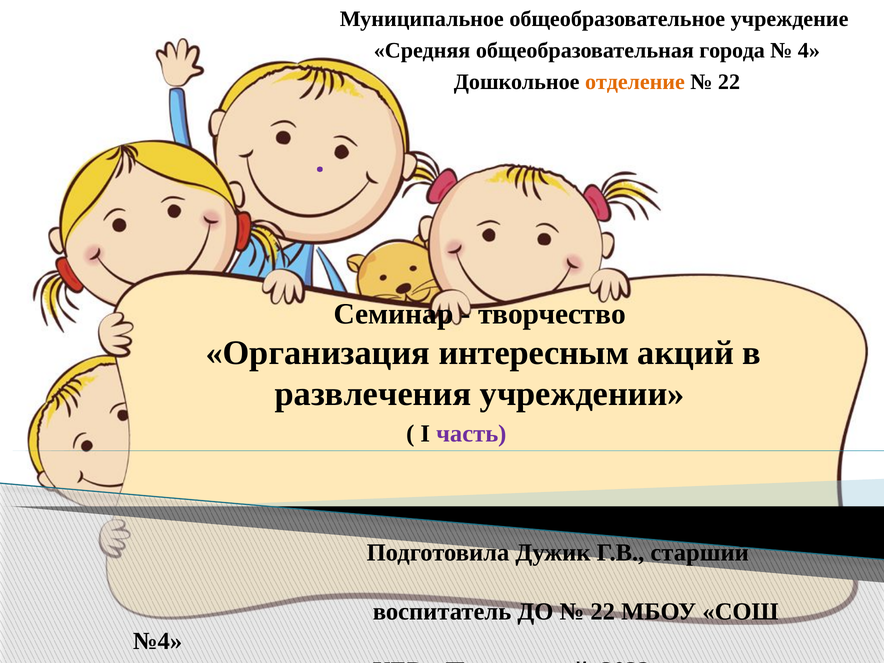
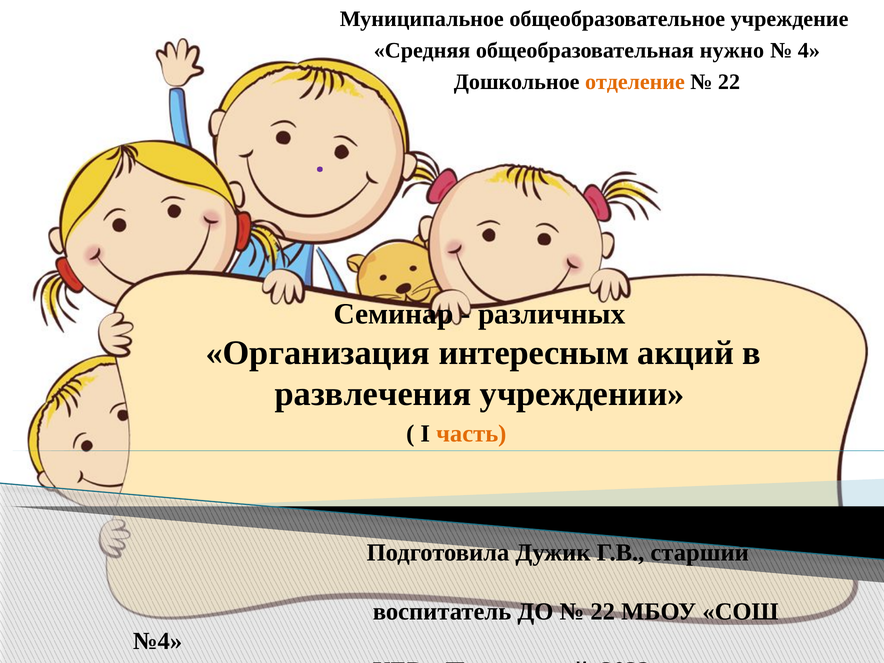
города: города -> нужно
творчество: творчество -> различных
часть colour: purple -> orange
